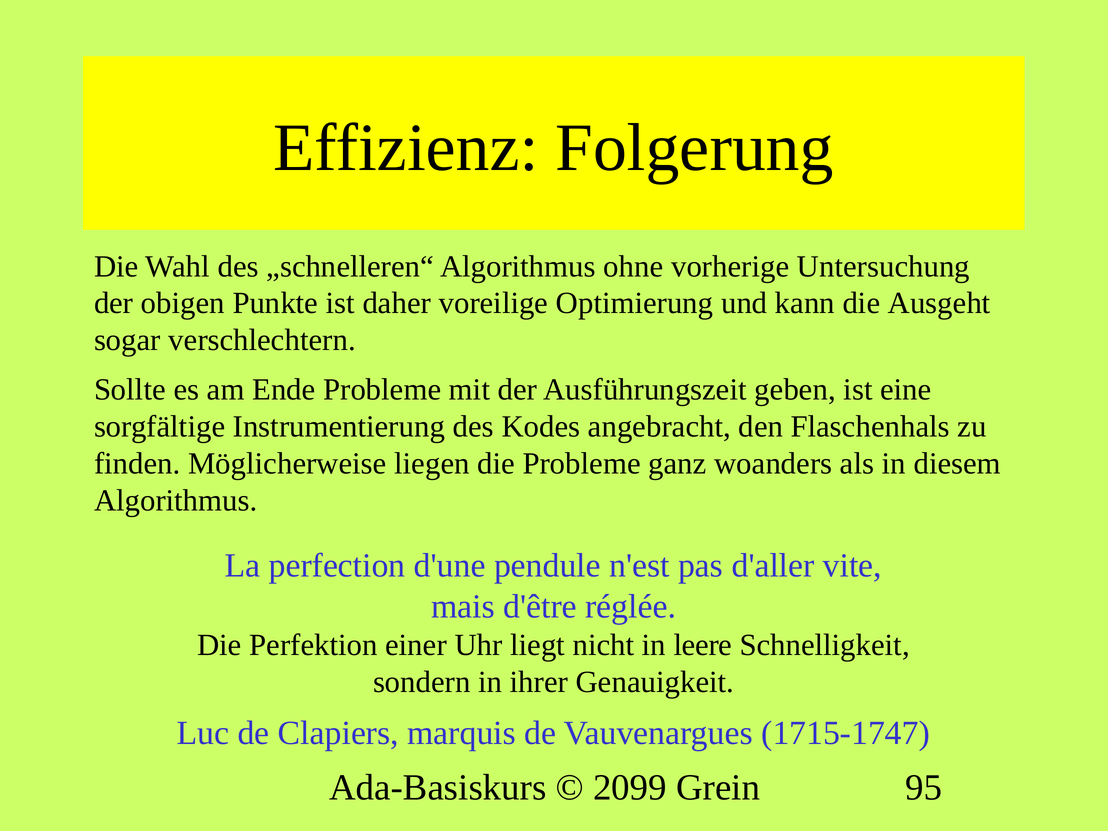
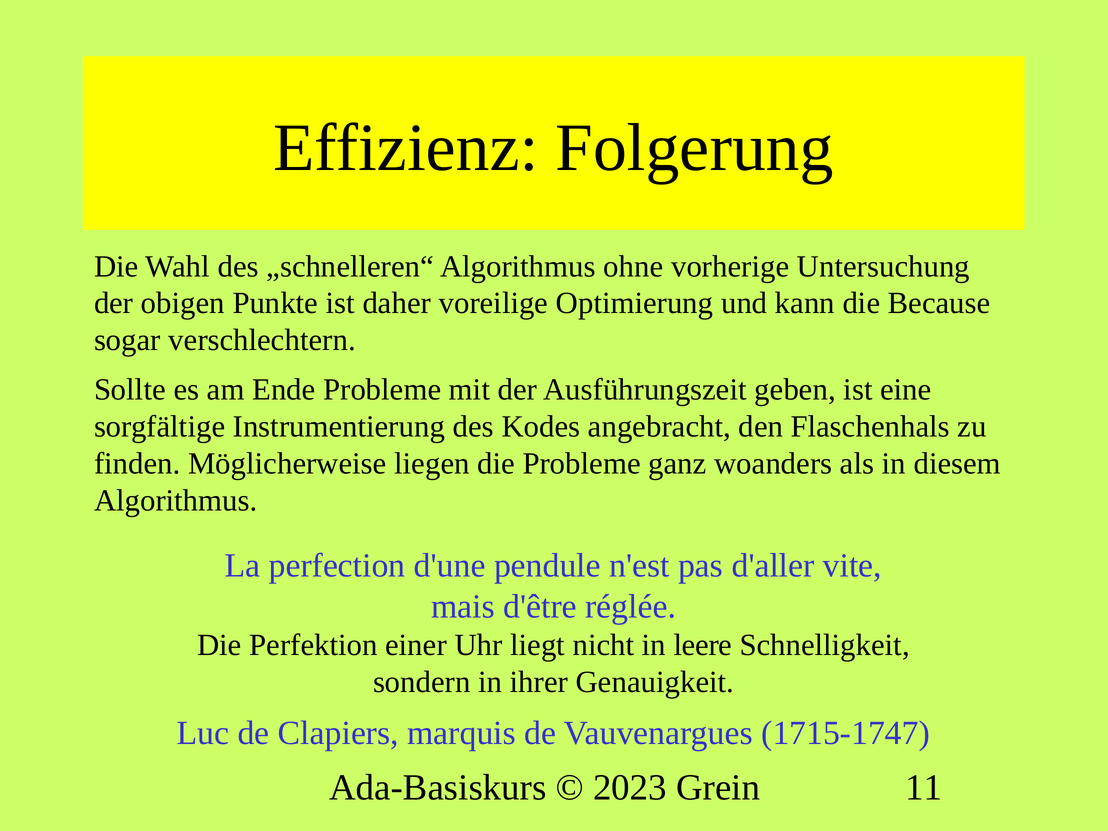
Ausgeht: Ausgeht -> Because
2099: 2099 -> 2023
95: 95 -> 11
